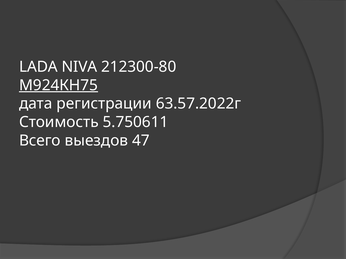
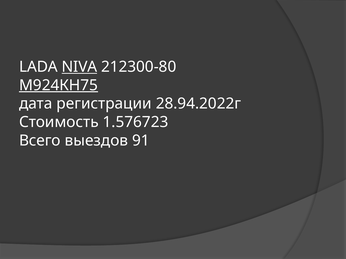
NIVA underline: none -> present
63.57.2022г: 63.57.2022г -> 28.94.2022г
5.750611: 5.750611 -> 1.576723
47: 47 -> 91
